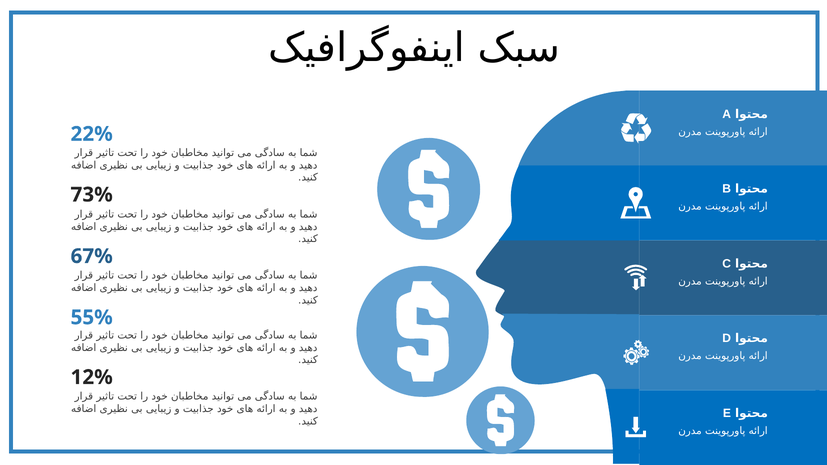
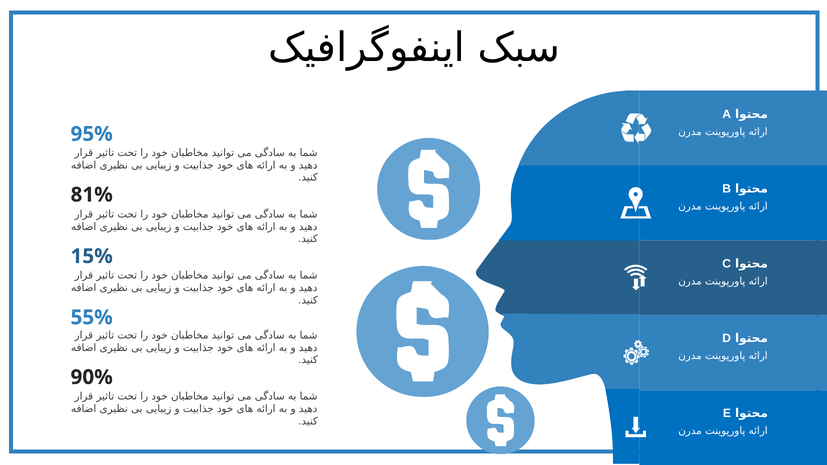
22%: 22% -> 95%
73%: 73% -> 81%
67%: 67% -> 15%
12%: 12% -> 90%
